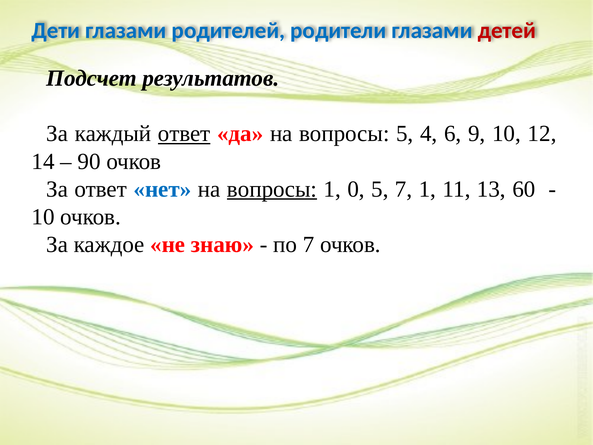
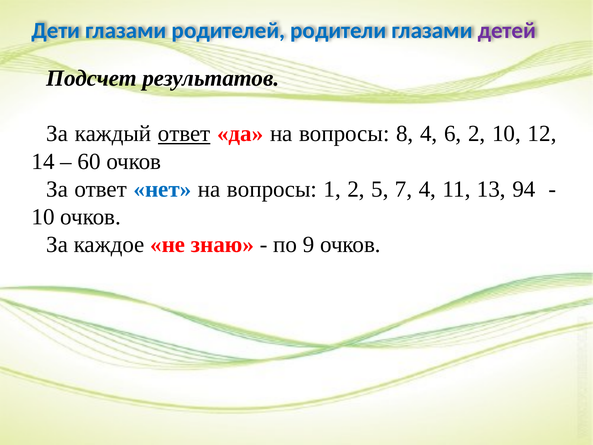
детей colour: red -> purple
вопросы 5: 5 -> 8
6 9: 9 -> 2
90: 90 -> 60
вопросы at (272, 189) underline: present -> none
1 0: 0 -> 2
7 1: 1 -> 4
60: 60 -> 94
по 7: 7 -> 9
